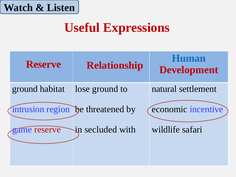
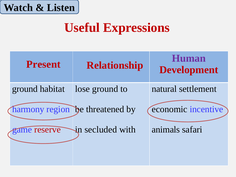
Human colour: blue -> purple
Reserve at (44, 64): Reserve -> Present
intrusion: intrusion -> harmony
wildlife: wildlife -> animals
